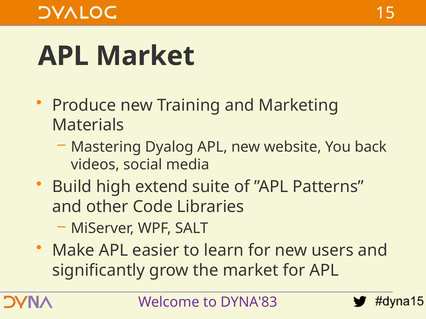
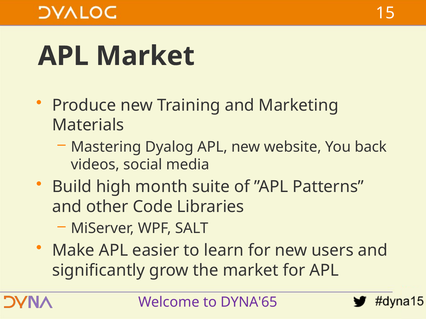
extend: extend -> month
DYNA'83: DYNA'83 -> DYNA'65
